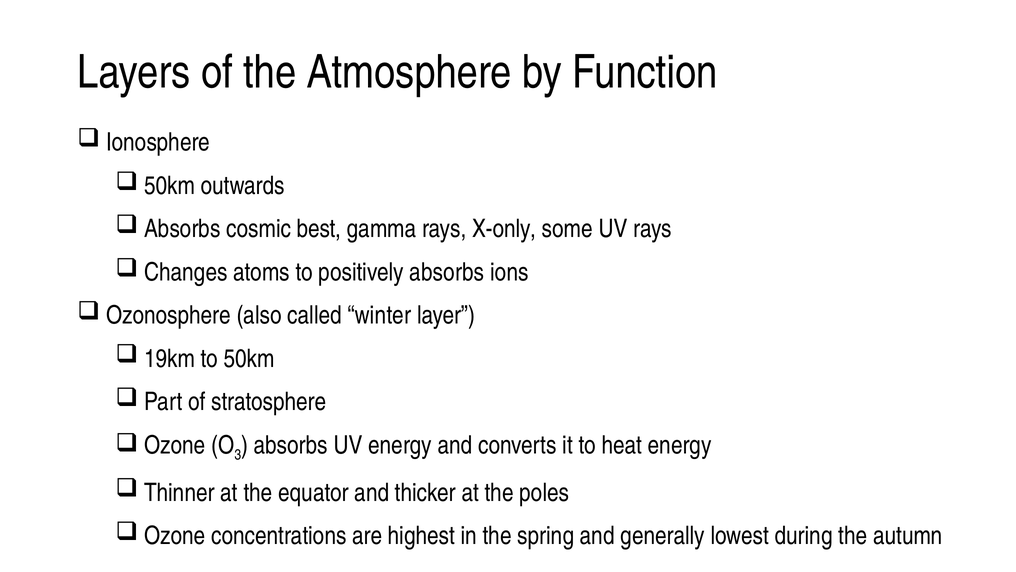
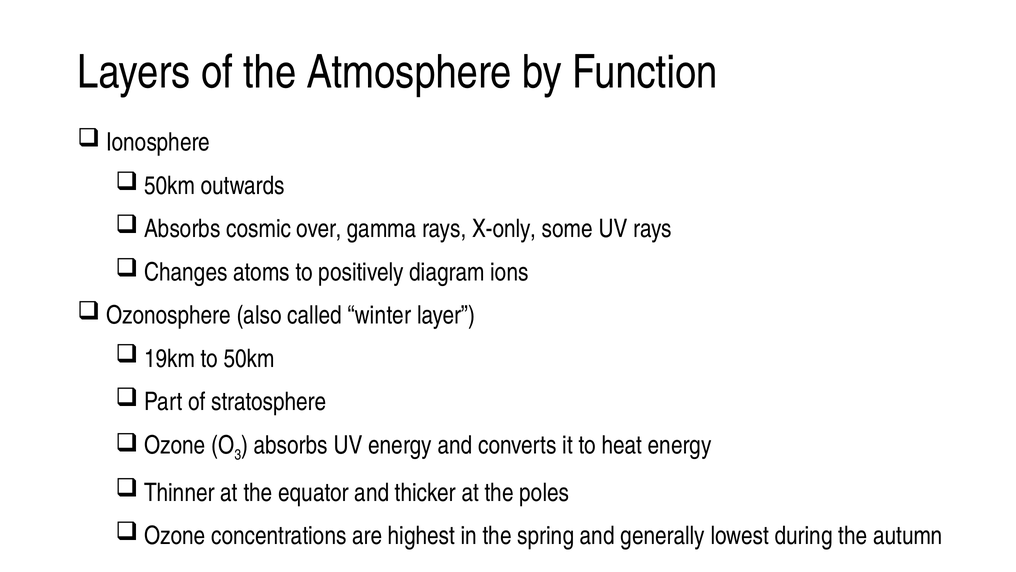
best: best -> over
positively absorbs: absorbs -> diagram
